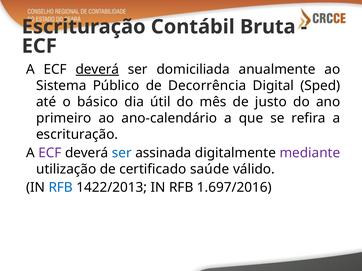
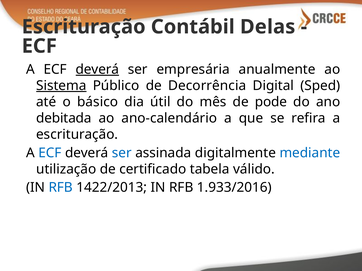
Bruta: Bruta -> Delas
domiciliada: domiciliada -> empresária
Sistema underline: none -> present
justo: justo -> pode
primeiro: primeiro -> debitada
ECF at (50, 153) colour: purple -> blue
mediante colour: purple -> blue
saúde: saúde -> tabela
1.697/2016: 1.697/2016 -> 1.933/2016
